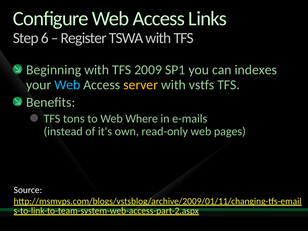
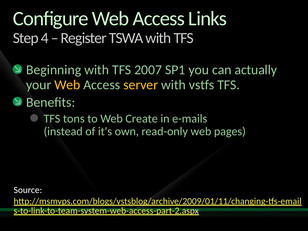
6: 6 -> 4
2009: 2009 -> 2007
indexes: indexes -> actually
Web at (67, 85) colour: light blue -> yellow
Where: Where -> Create
